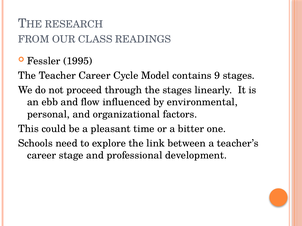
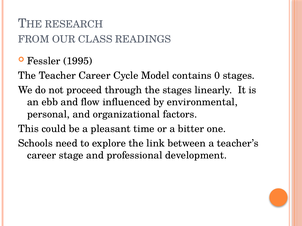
9: 9 -> 0
